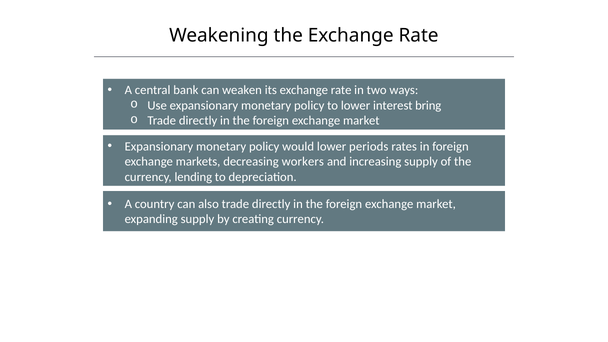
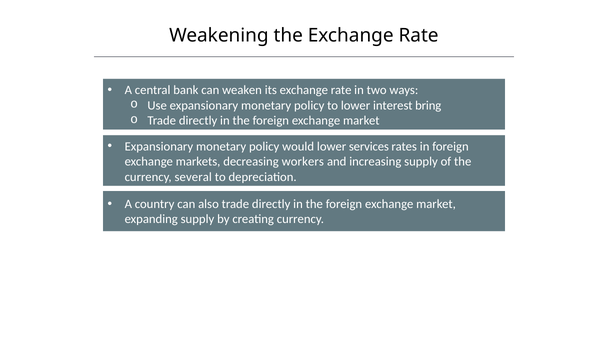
periods: periods -> services
lending: lending -> several
